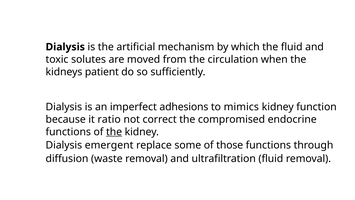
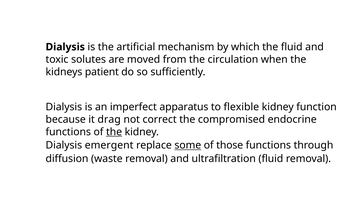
adhesions: adhesions -> apparatus
mimics: mimics -> flexible
ratio: ratio -> drag
some underline: none -> present
